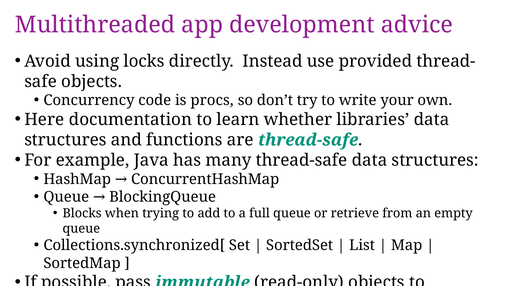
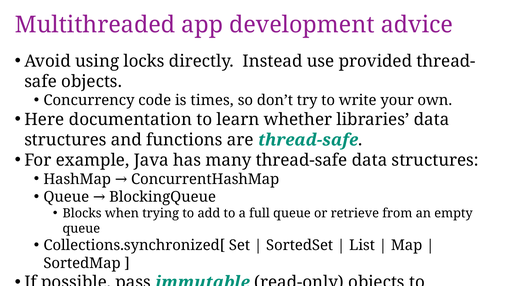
procs: procs -> times
